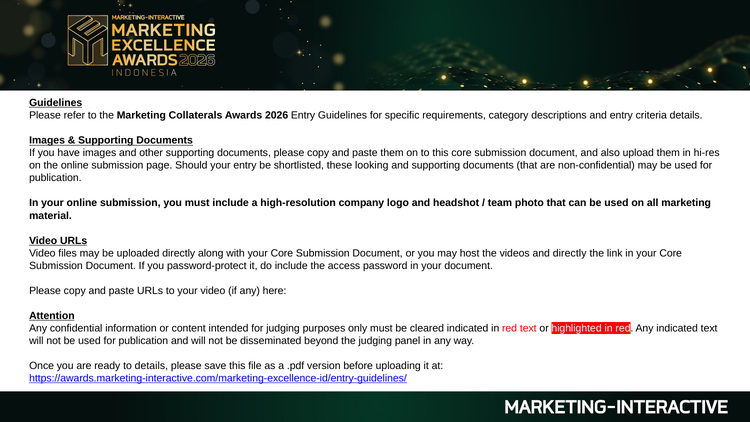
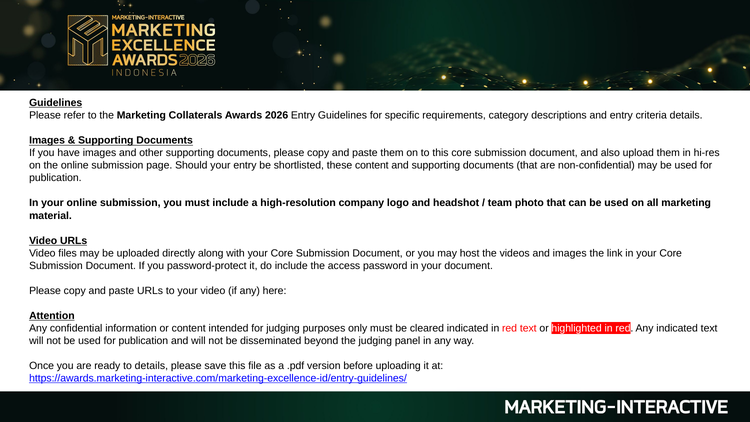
these looking: looking -> content
and directly: directly -> images
